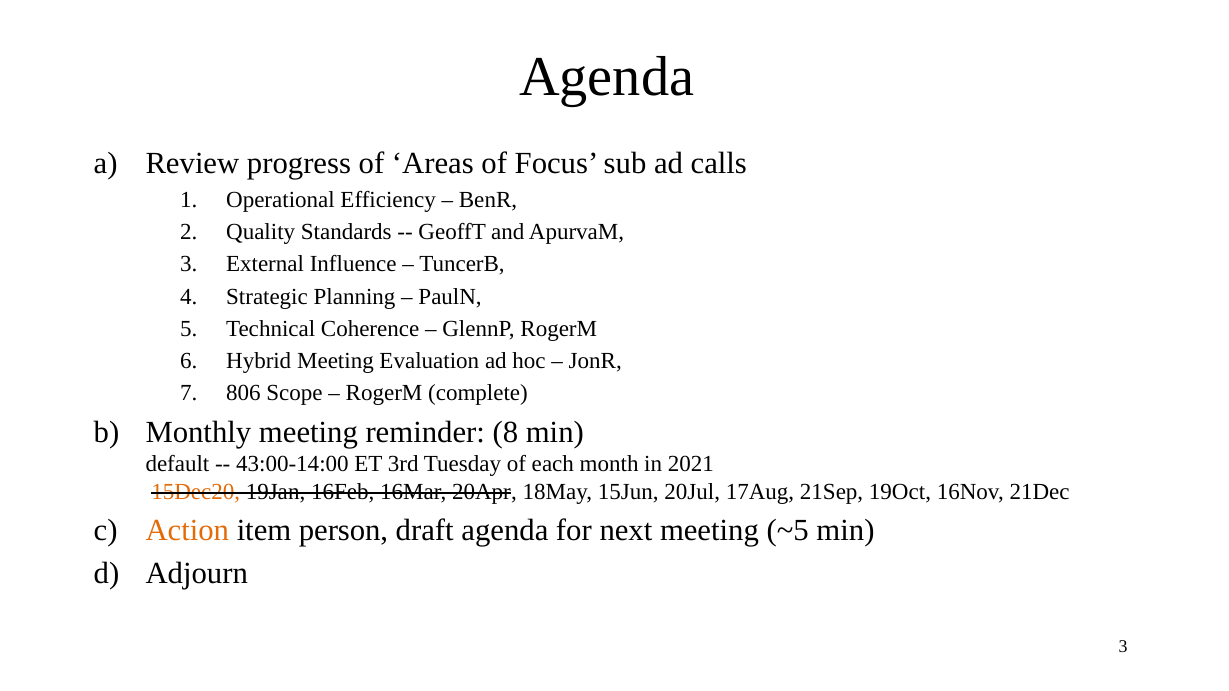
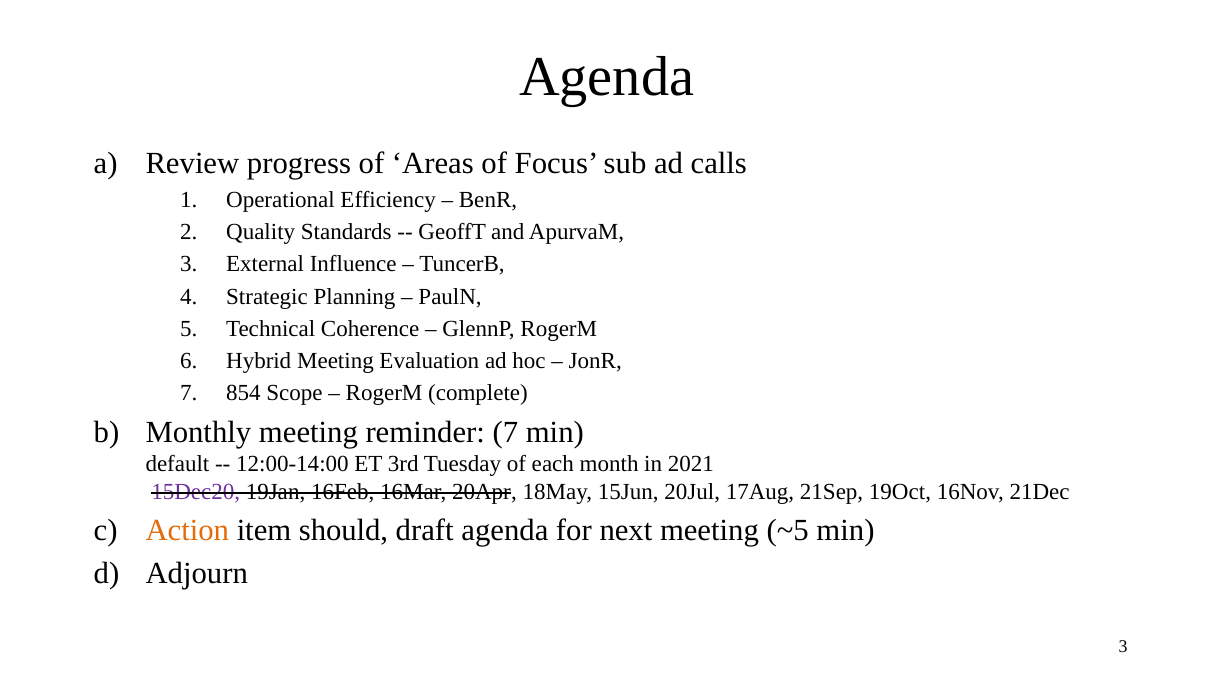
806: 806 -> 854
reminder 8: 8 -> 7
43:00-14:00: 43:00-14:00 -> 12:00-14:00
15Dec20 colour: orange -> purple
person: person -> should
